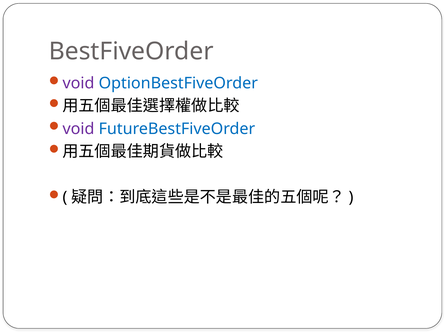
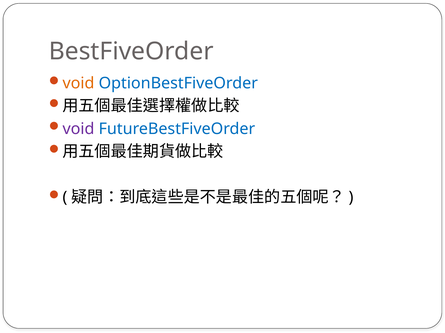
void at (78, 83) colour: purple -> orange
